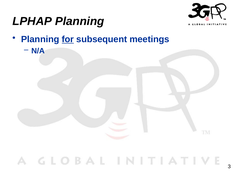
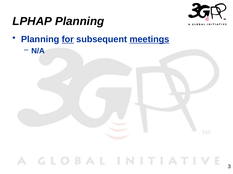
meetings underline: none -> present
